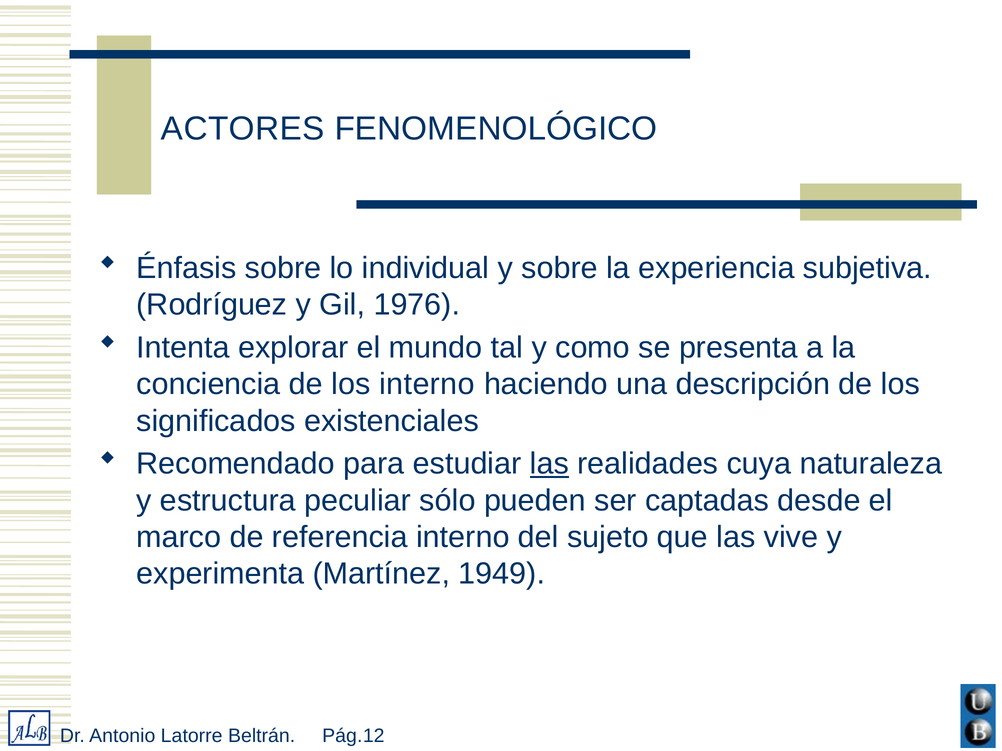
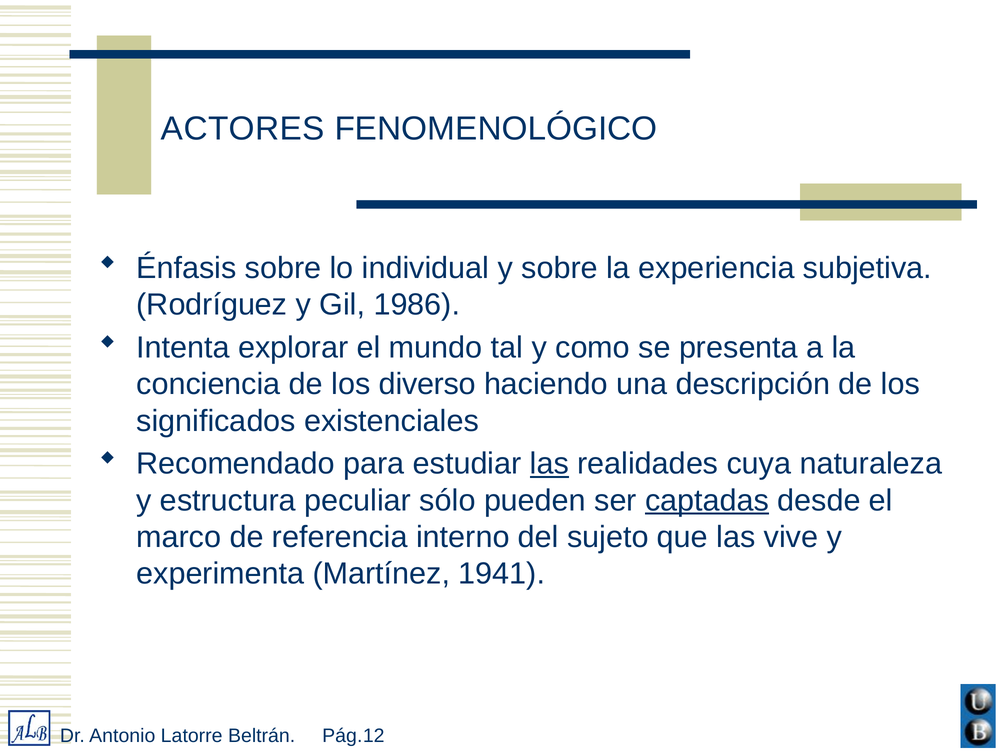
1976: 1976 -> 1986
los interno: interno -> diverso
captadas underline: none -> present
1949: 1949 -> 1941
